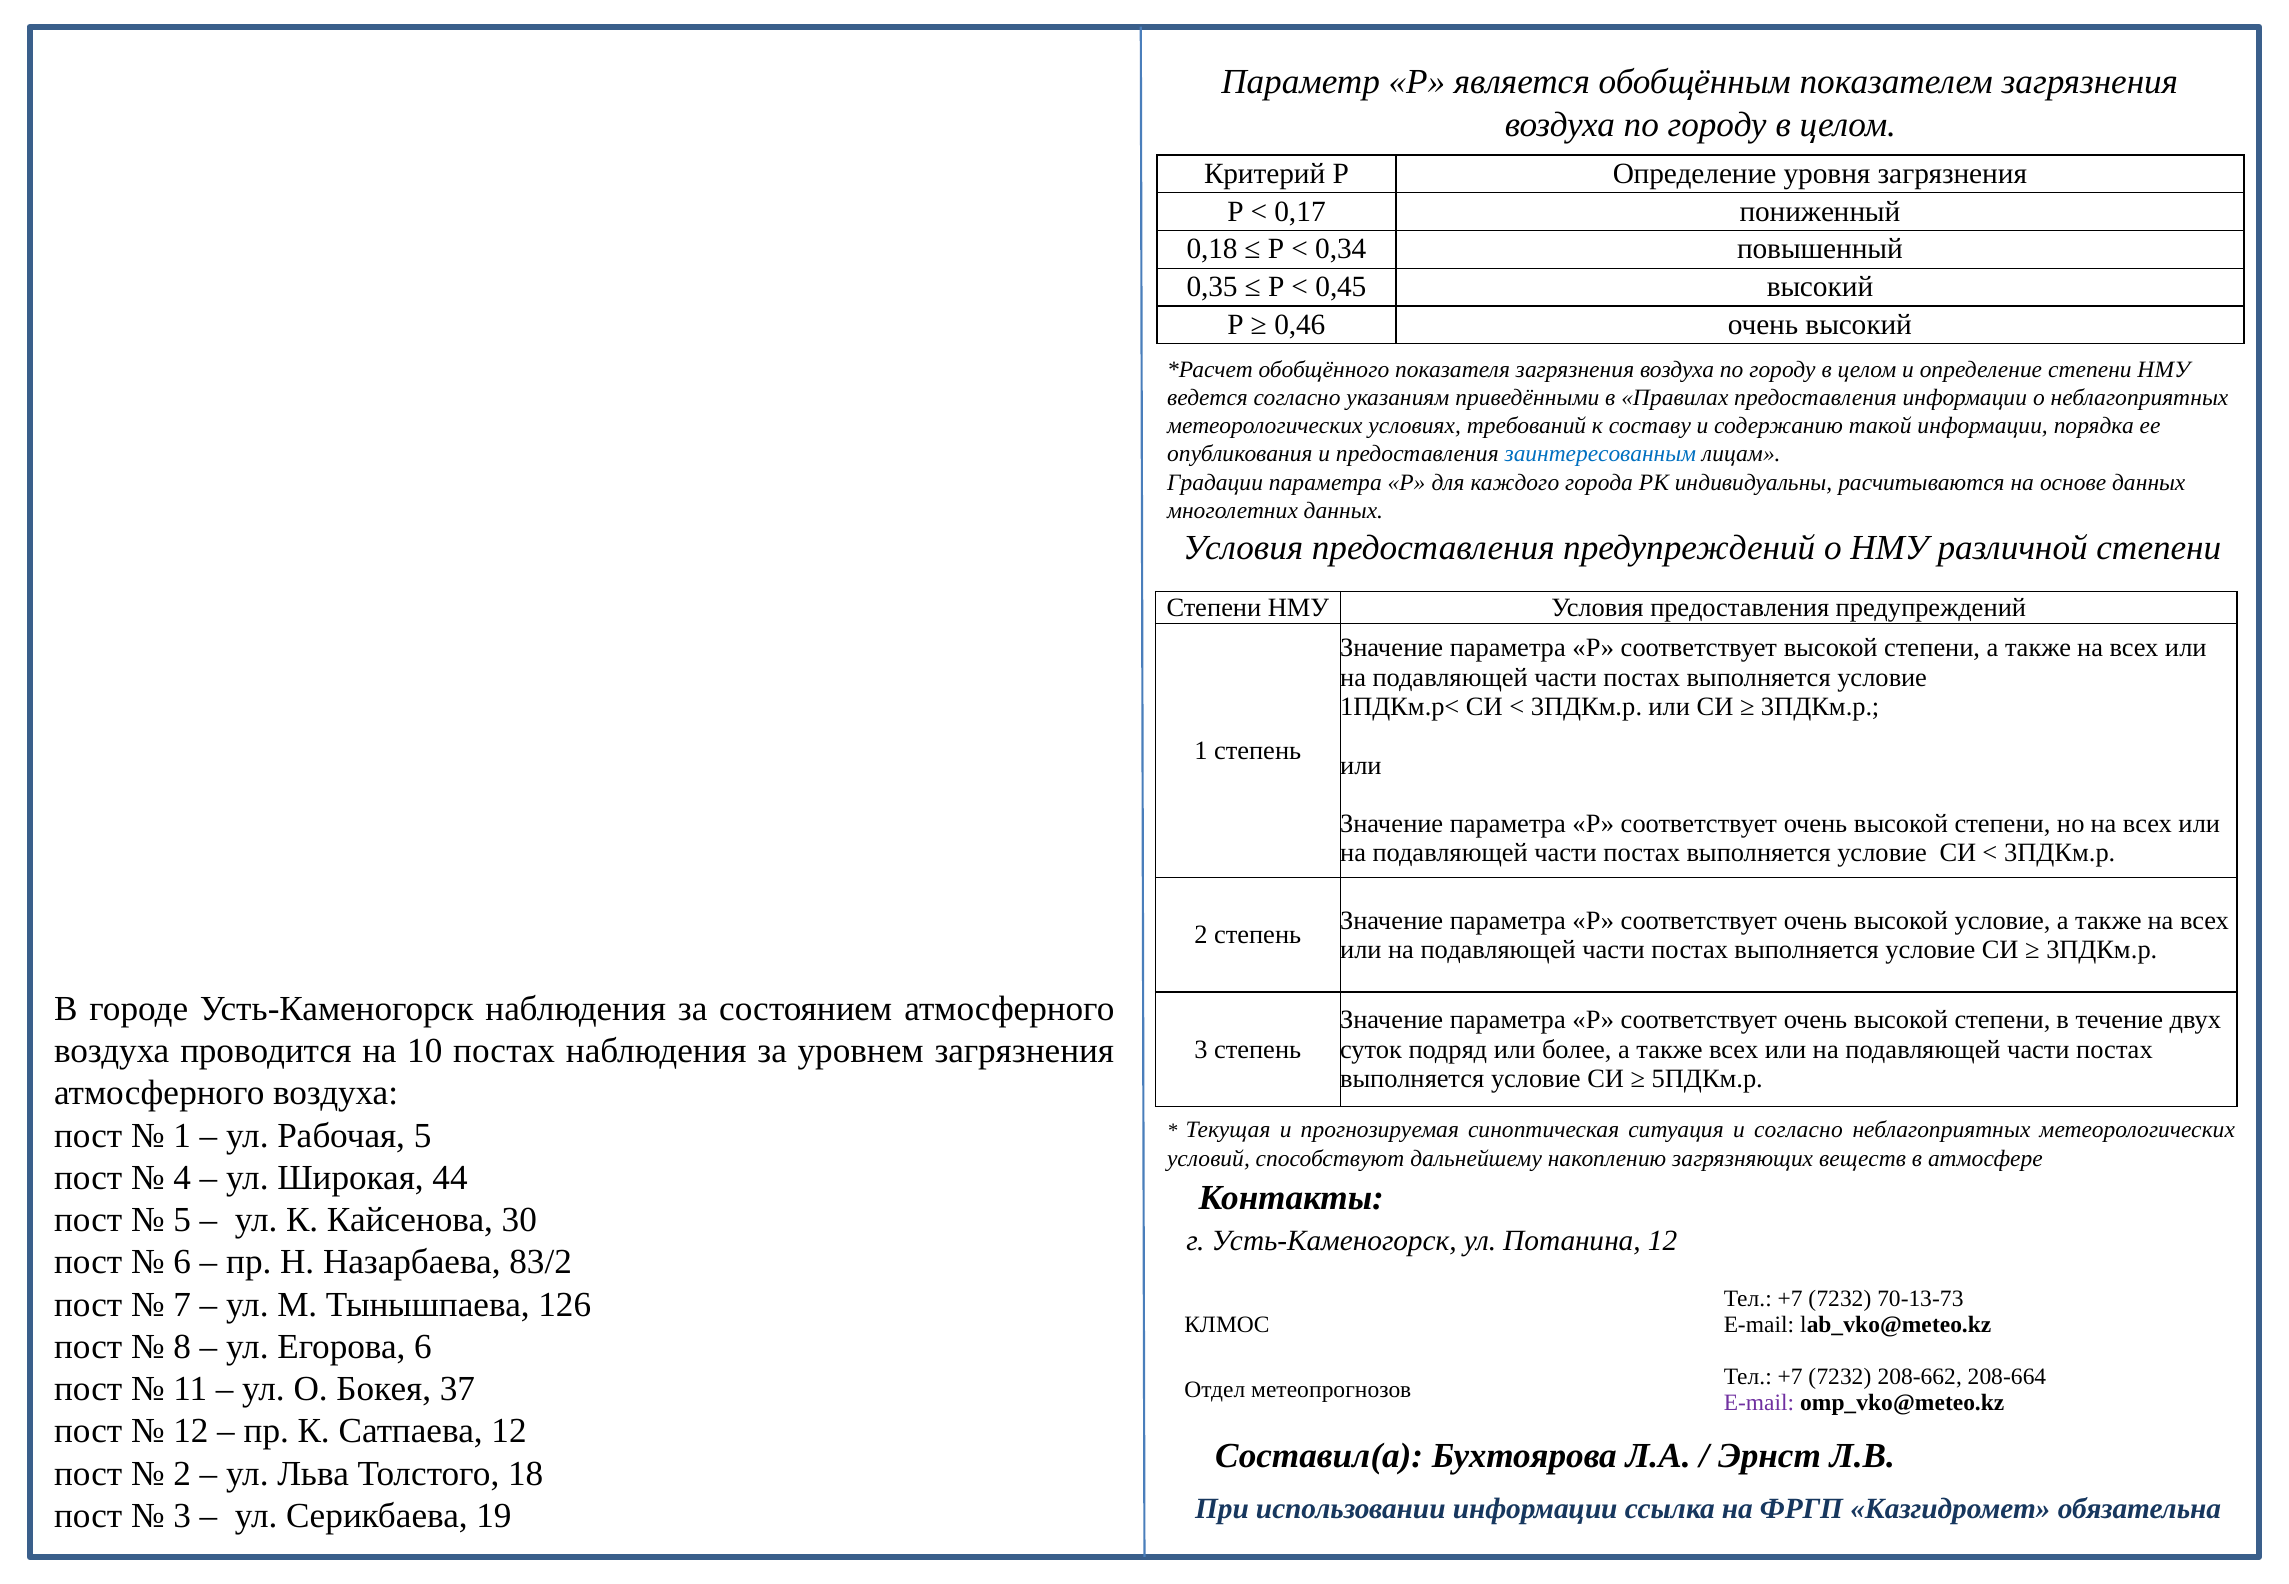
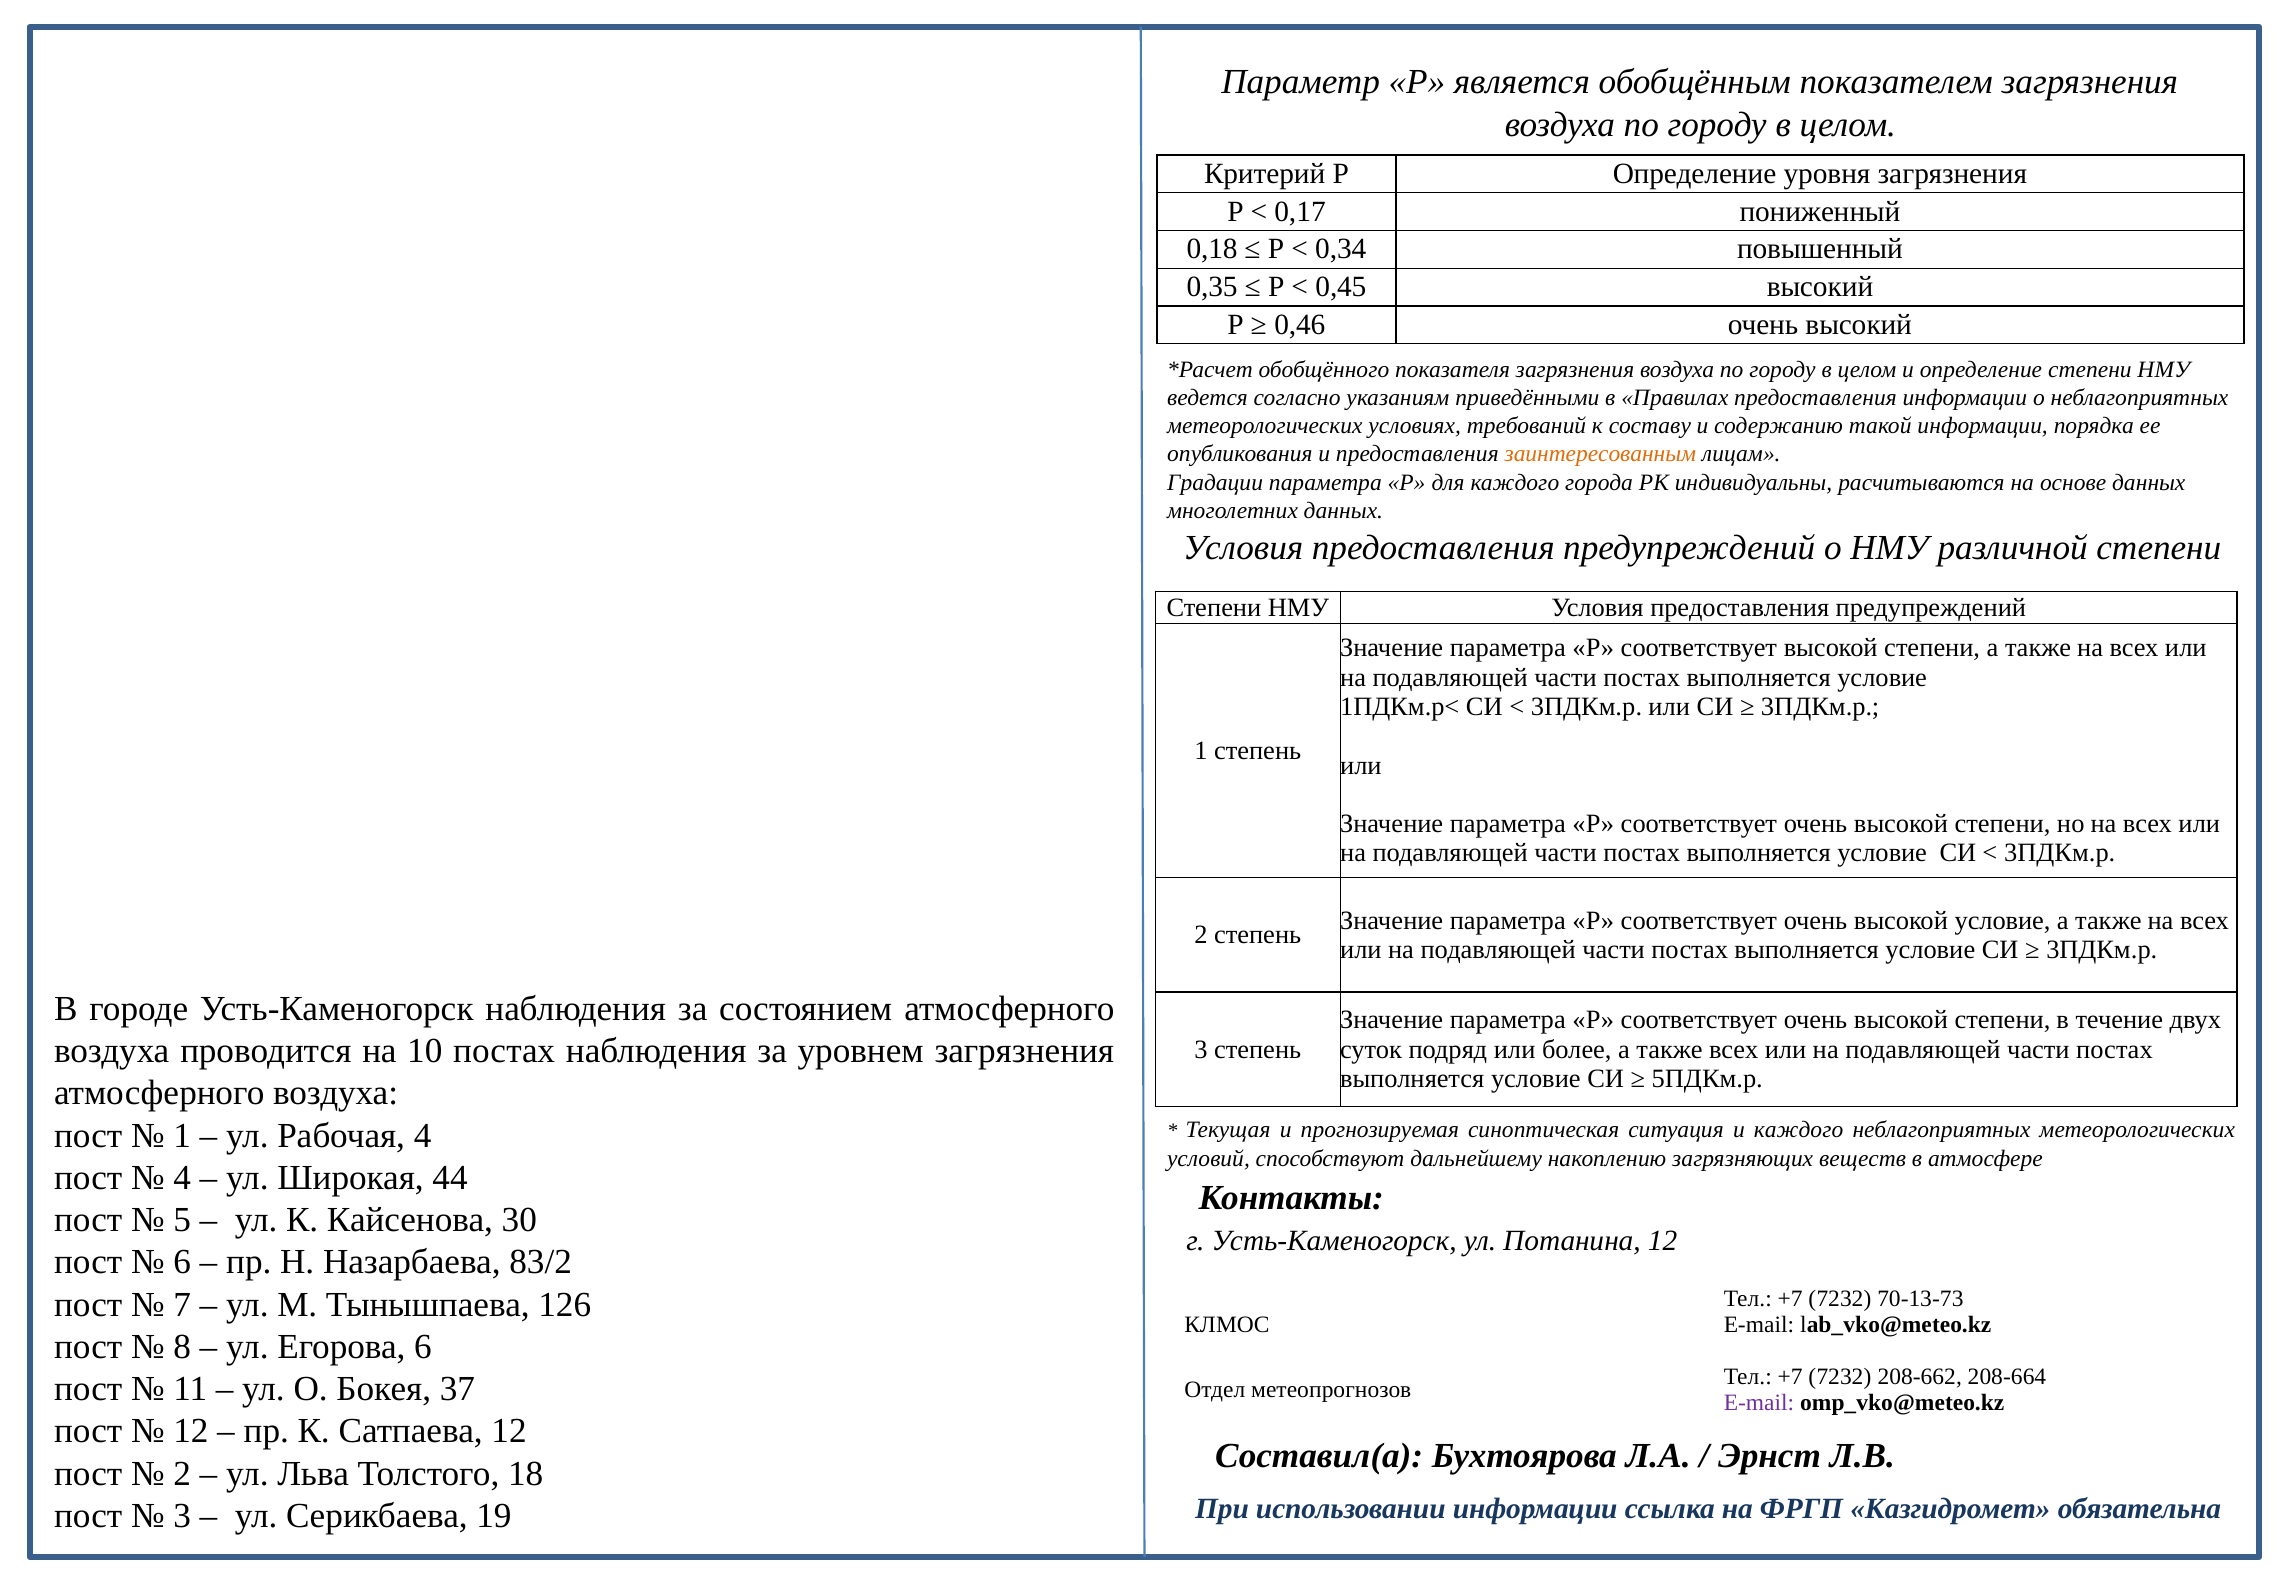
заинтересованным colour: blue -> orange
Рабочая 5: 5 -> 4
и согласно: согласно -> каждого
